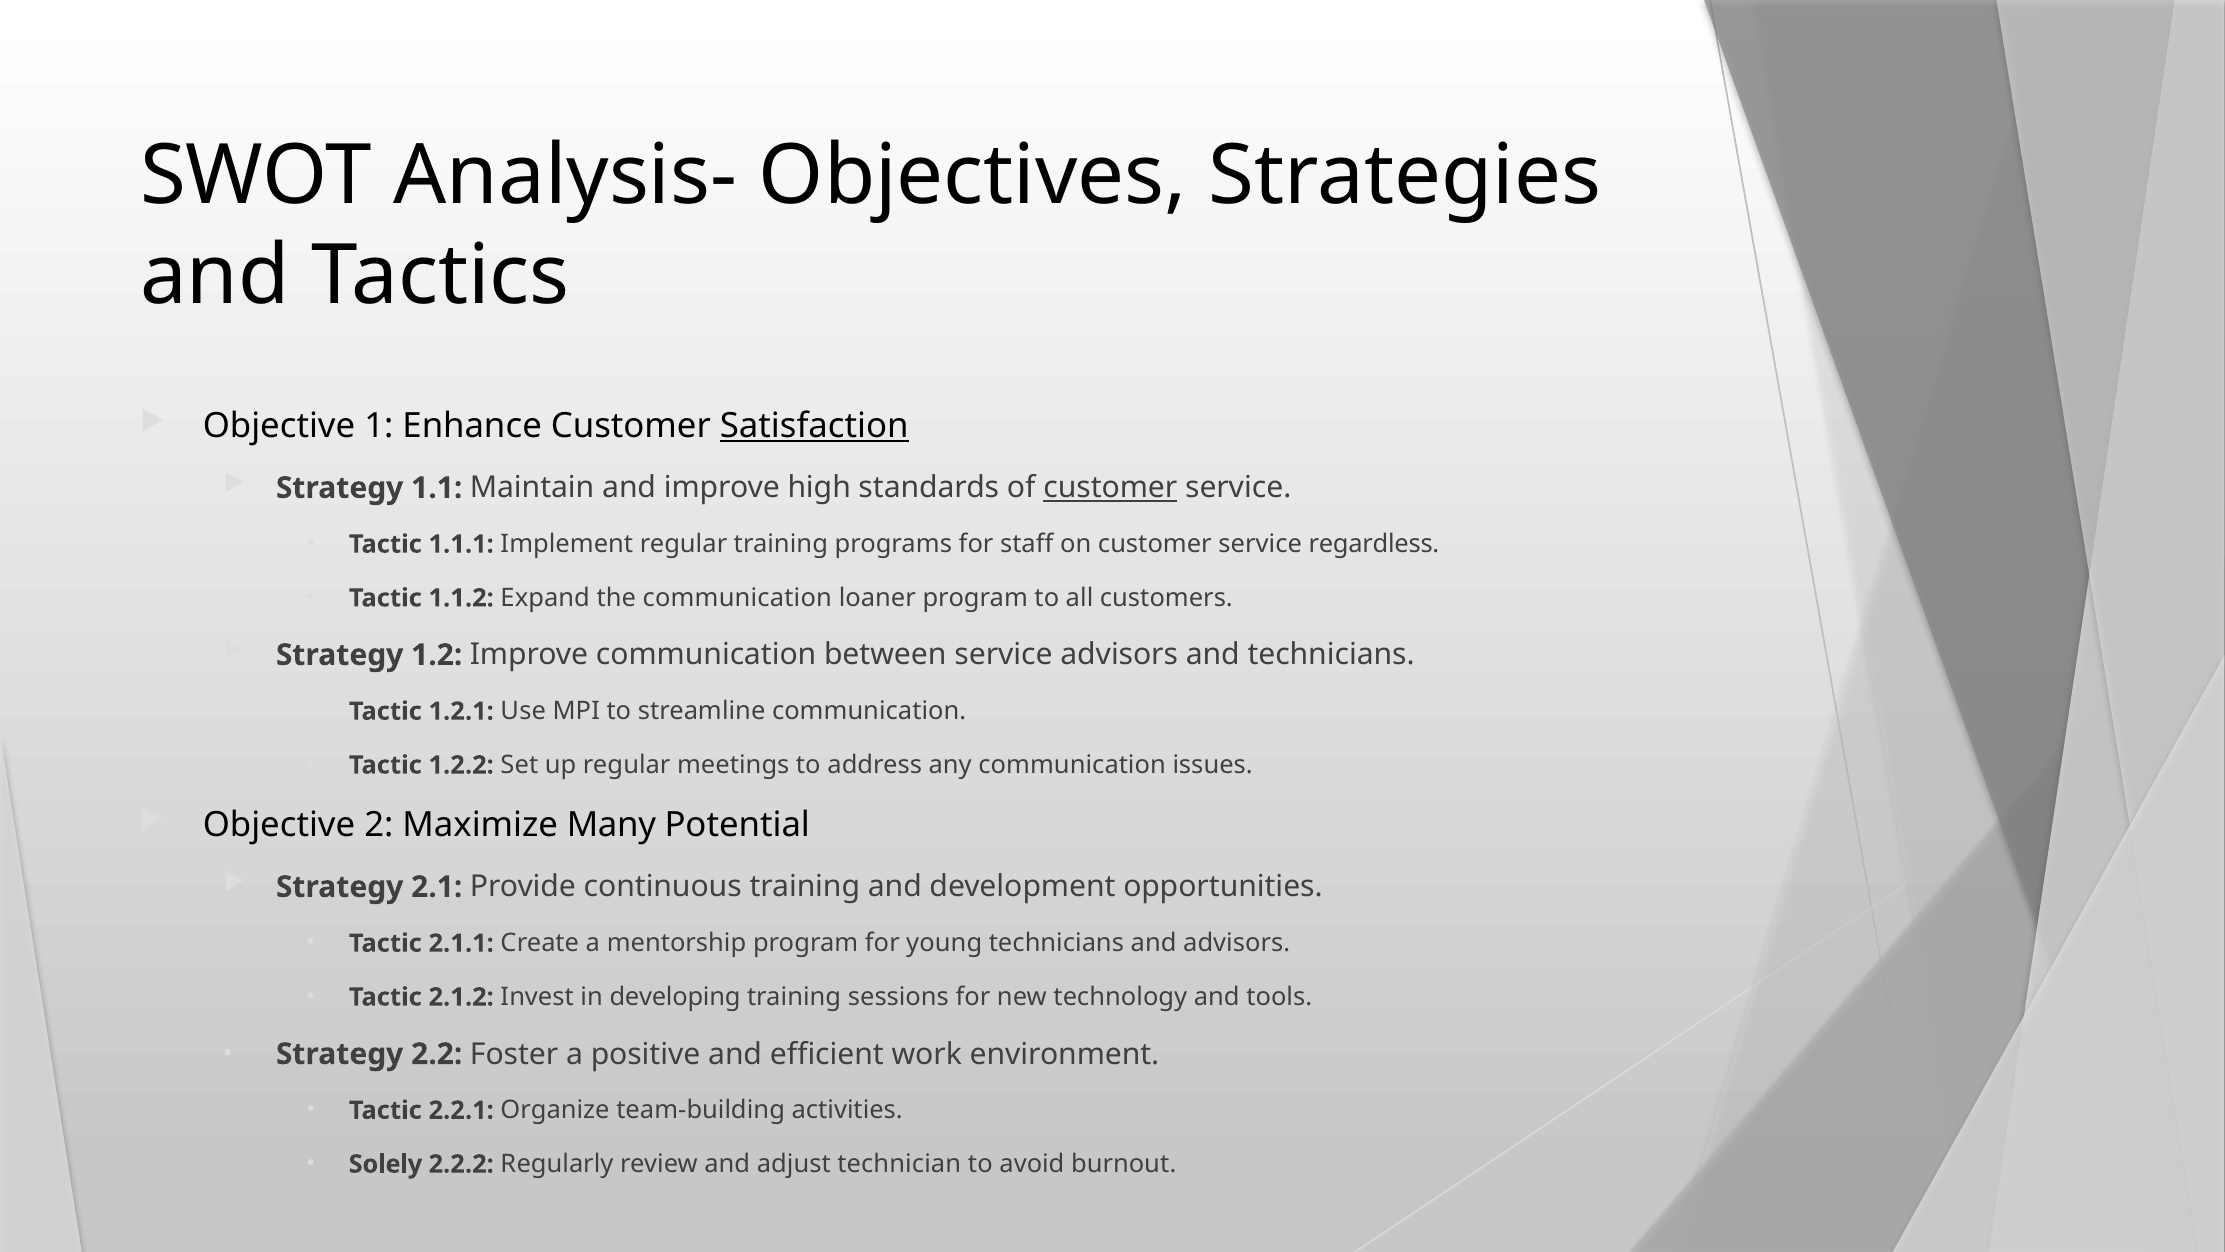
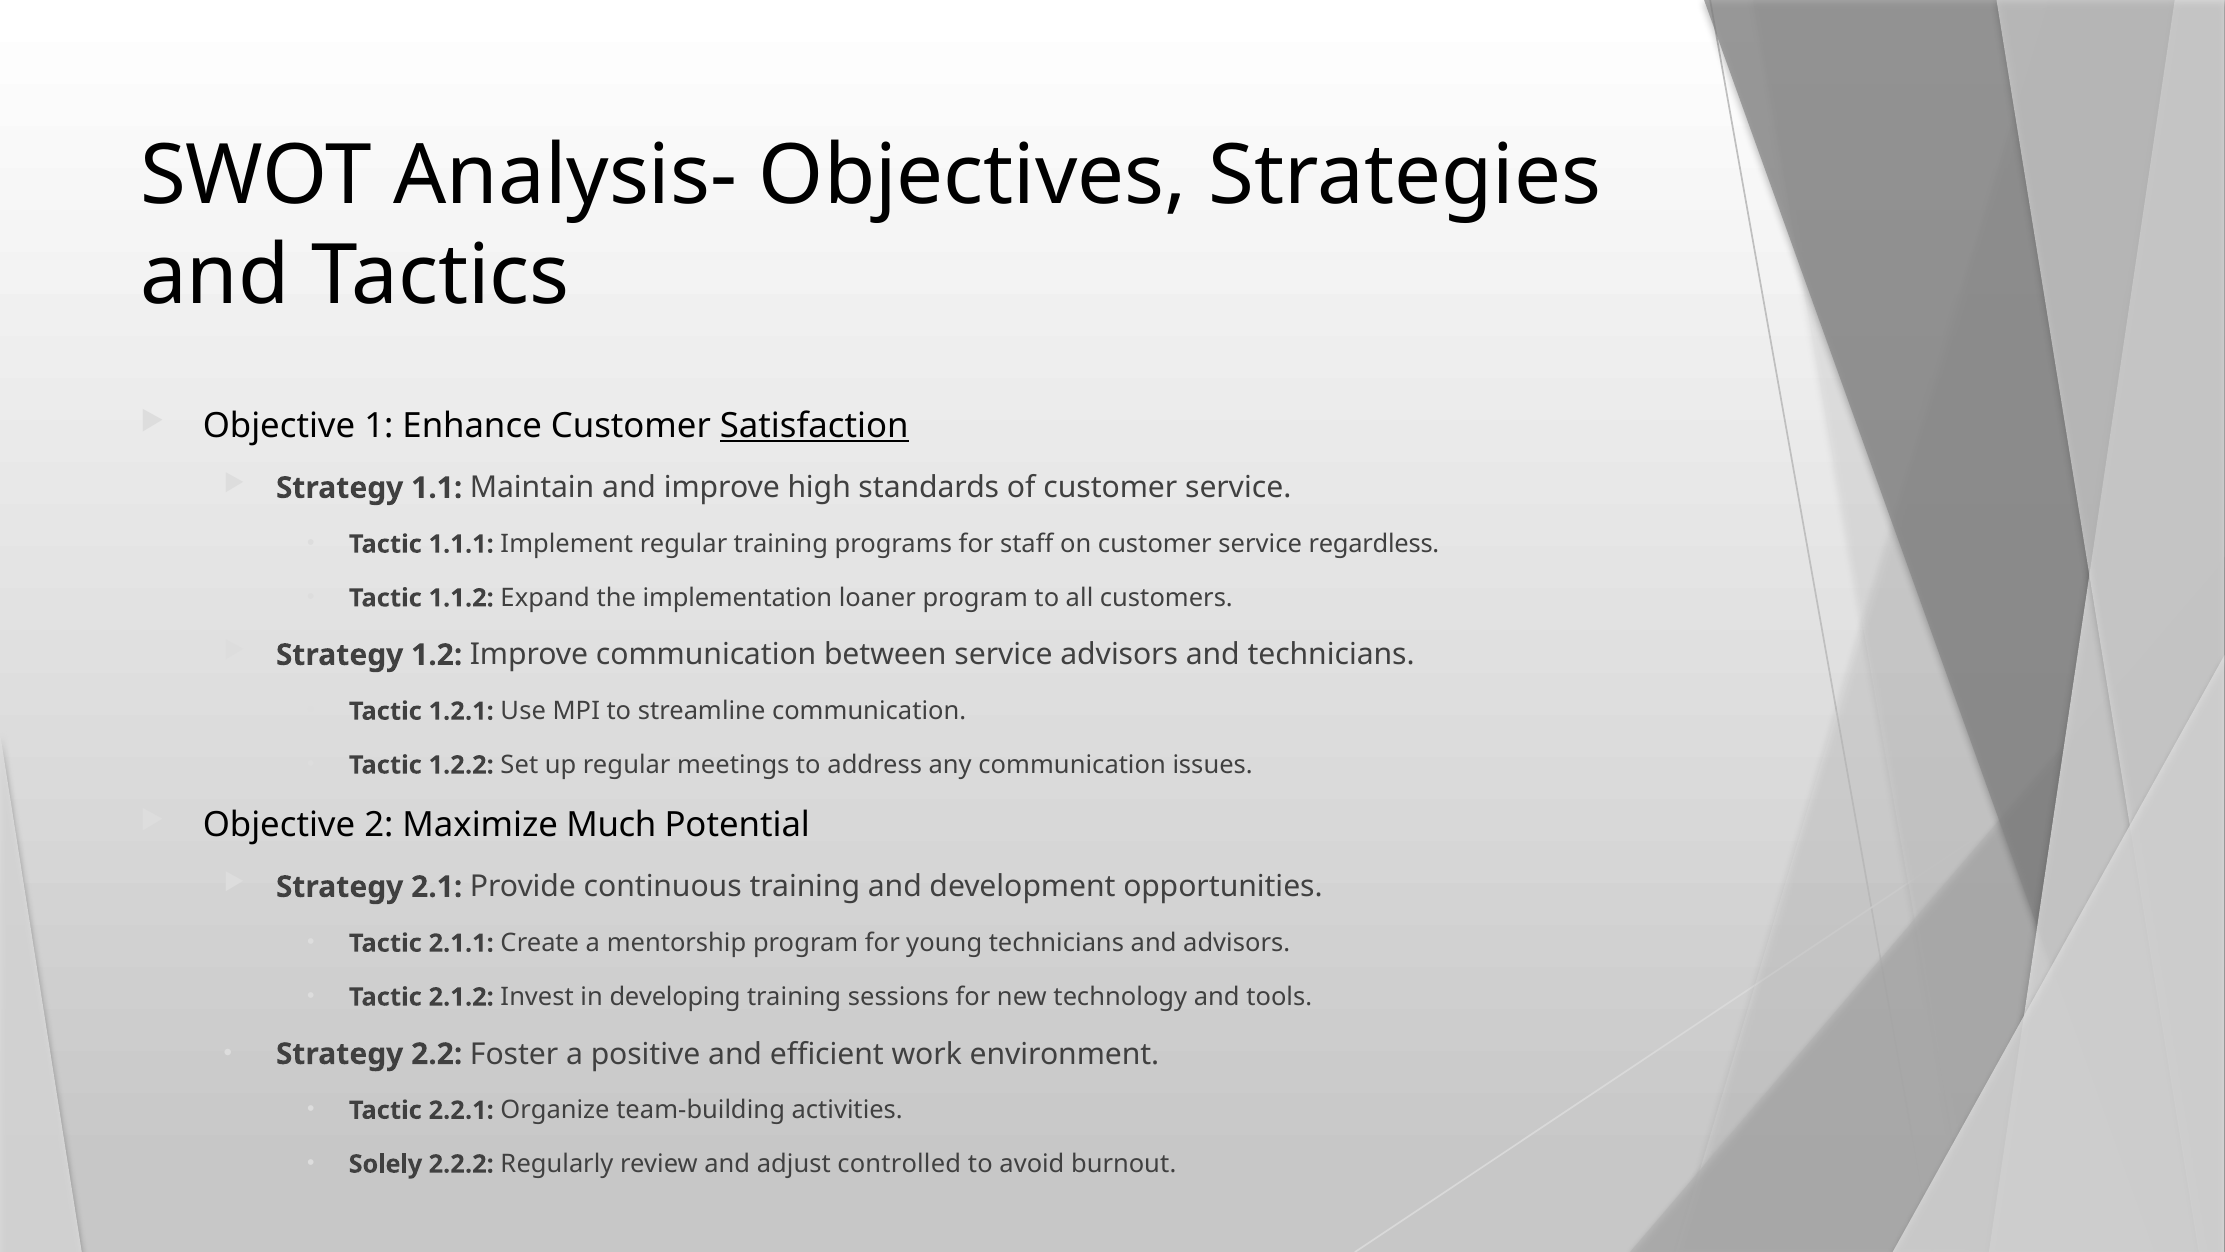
customer at (1110, 488) underline: present -> none
the communication: communication -> implementation
Many: Many -> Much
technician: technician -> controlled
